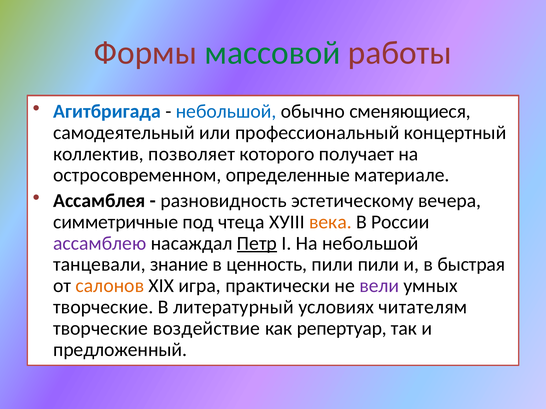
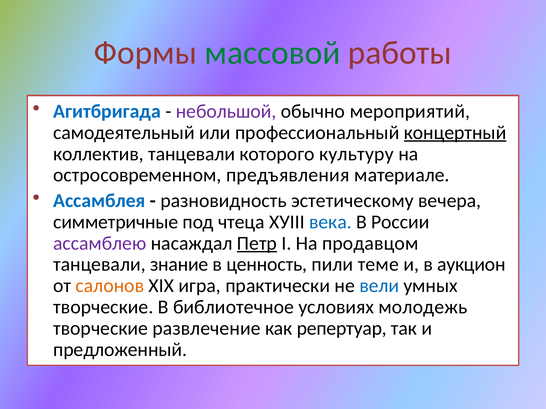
небольшой at (226, 111) colour: blue -> purple
сменяющиеся: сменяющиеся -> мероприятий
концертный underline: none -> present
коллектив позволяет: позволяет -> танцевали
получает: получает -> культуру
определенные: определенные -> предъявления
Ассамблея colour: black -> blue
века colour: orange -> blue
На небольшой: небольшой -> продавцом
пили пили: пили -> теме
быстрая: быстрая -> аукцион
вели colour: purple -> blue
литературный: литературный -> библиотечное
читателям: читателям -> молодежь
воздействие: воздействие -> развлечение
